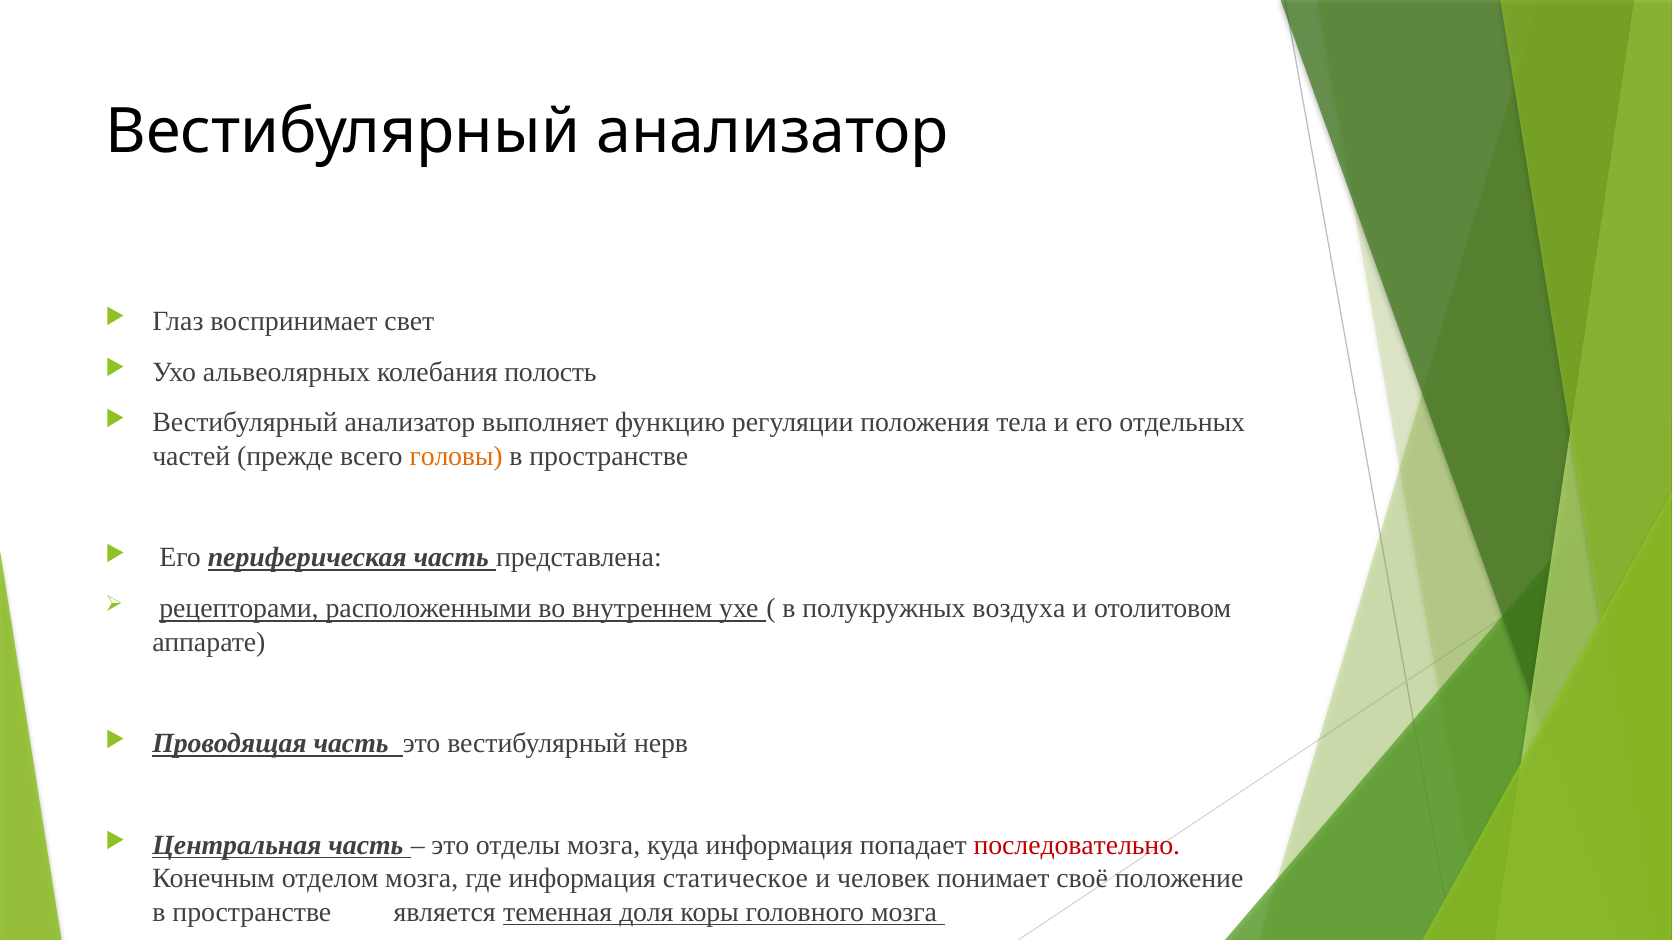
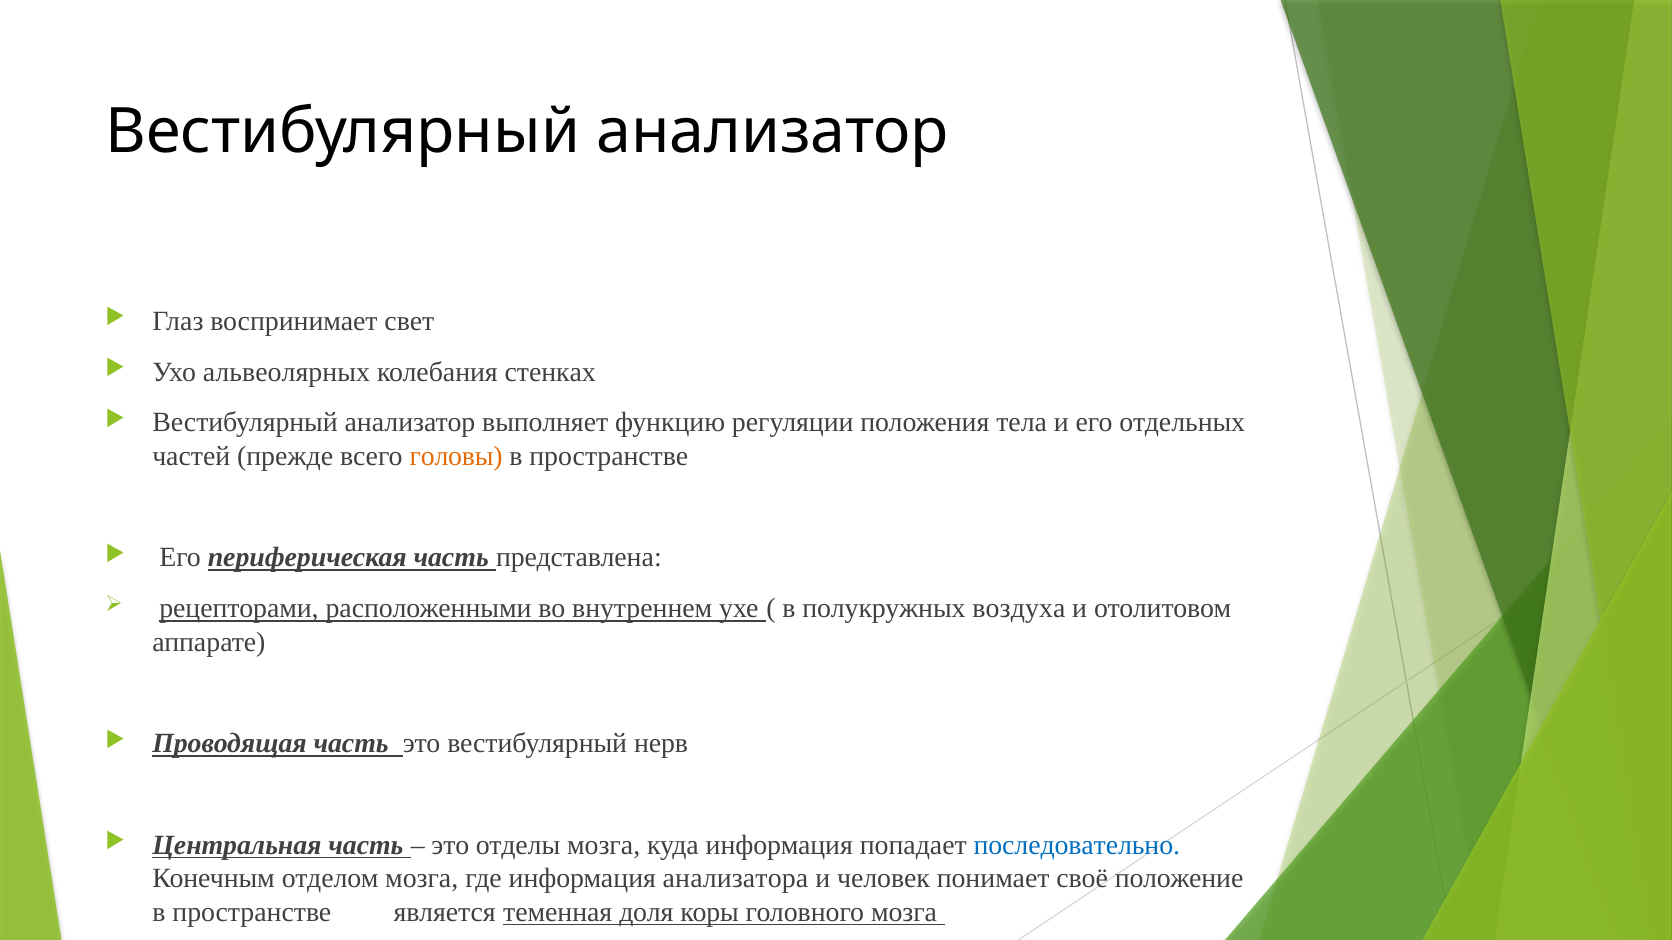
полость: полость -> стенках
последовательно colour: red -> blue
статическое: статическое -> анализатора
